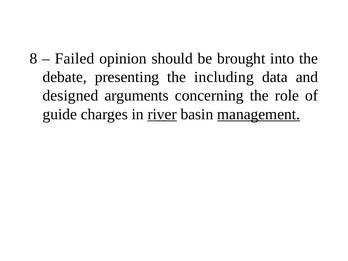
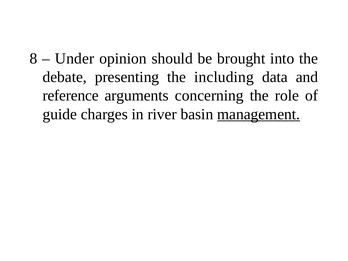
Failed: Failed -> Under
designed: designed -> reference
river underline: present -> none
